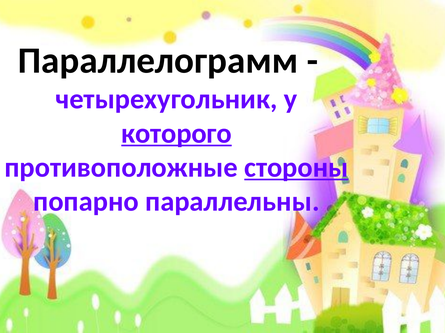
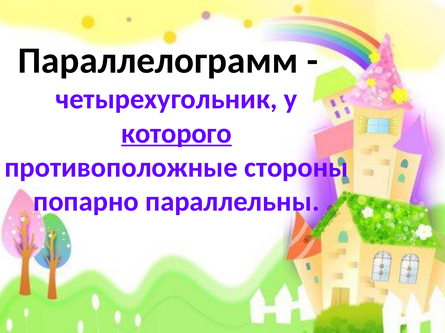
стороны underline: present -> none
